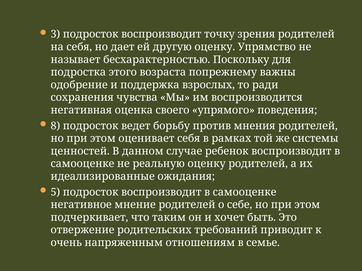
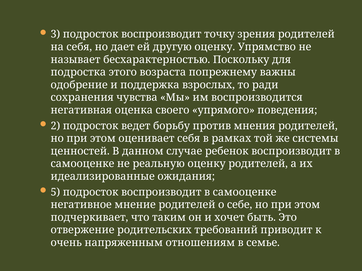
8: 8 -> 2
